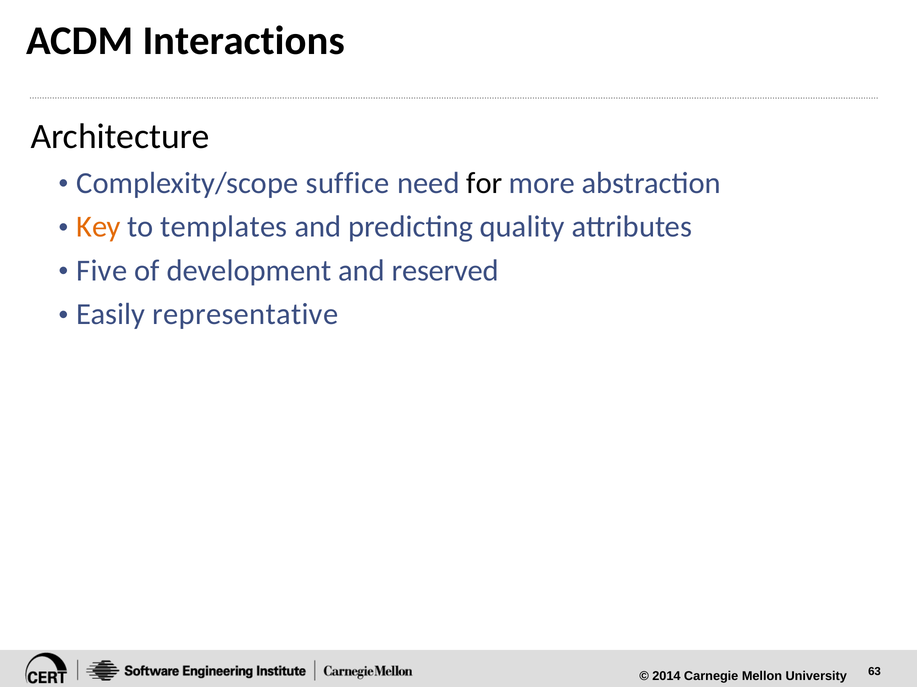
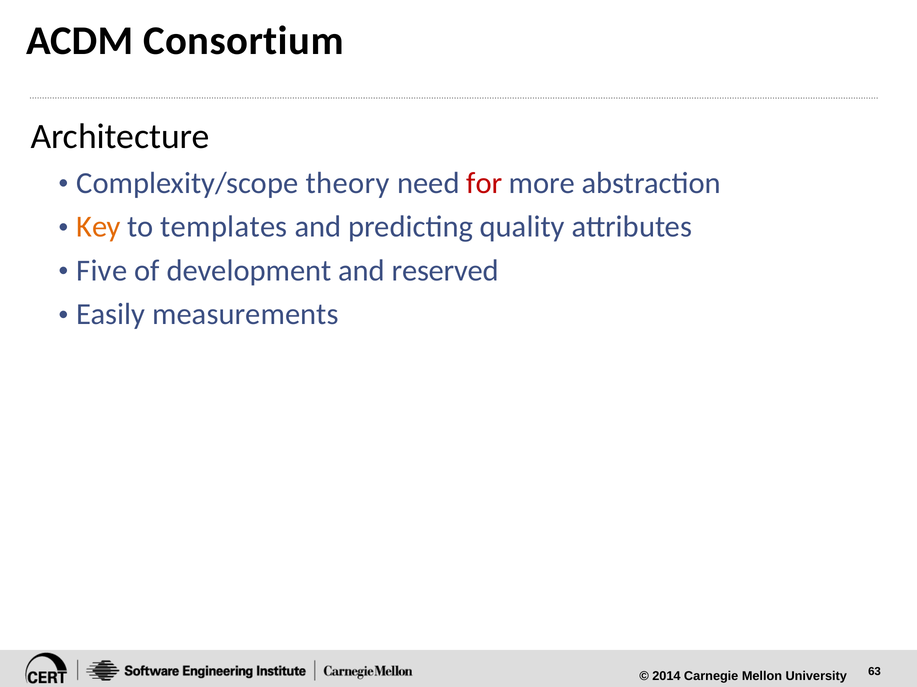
Interactions: Interactions -> Consortium
suffice: suffice -> theory
for colour: black -> red
representative: representative -> measurements
